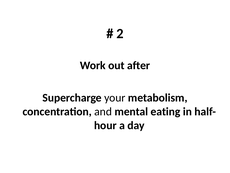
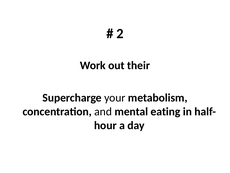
after: after -> their
